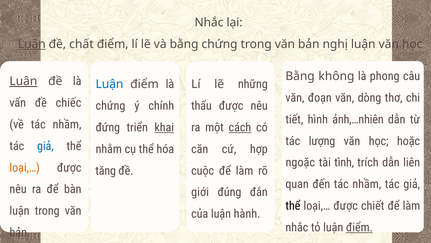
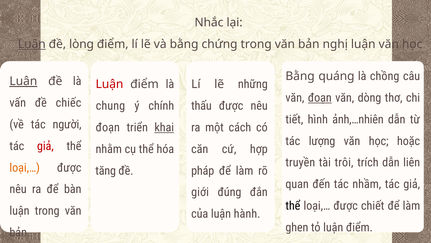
chất: chất -> lòng
không: không -> quáng
phong: phong -> chồng
Luận at (109, 84) colour: blue -> red
đoạn at (320, 98) underline: none -> present
chứng at (110, 106): chứng -> chung
về tác nhầm: nhầm -> người
đứng at (108, 127): đứng -> đoạn
cách underline: present -> none
giả at (45, 146) colour: blue -> red
ngoặc: ngoặc -> truyền
tình: tình -> trôi
cuộc: cuộc -> pháp
nhắc at (297, 227): nhắc -> ghen
điểm underline: present -> none
